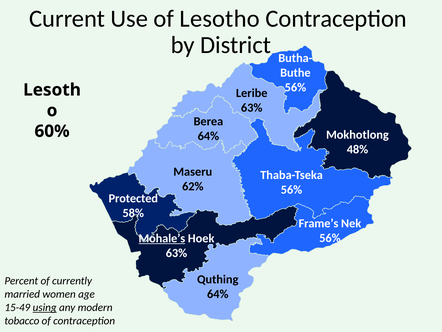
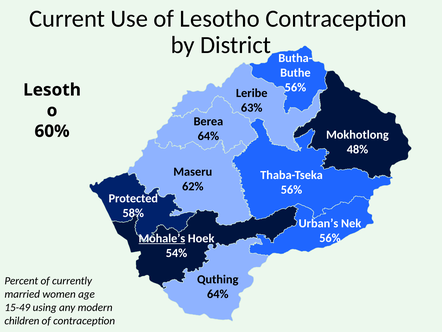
Frame’s: Frame’s -> Urban’s
63% at (176, 253): 63% -> 54%
using underline: present -> none
tobacco: tobacco -> children
